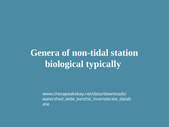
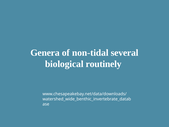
station: station -> several
typically: typically -> routinely
